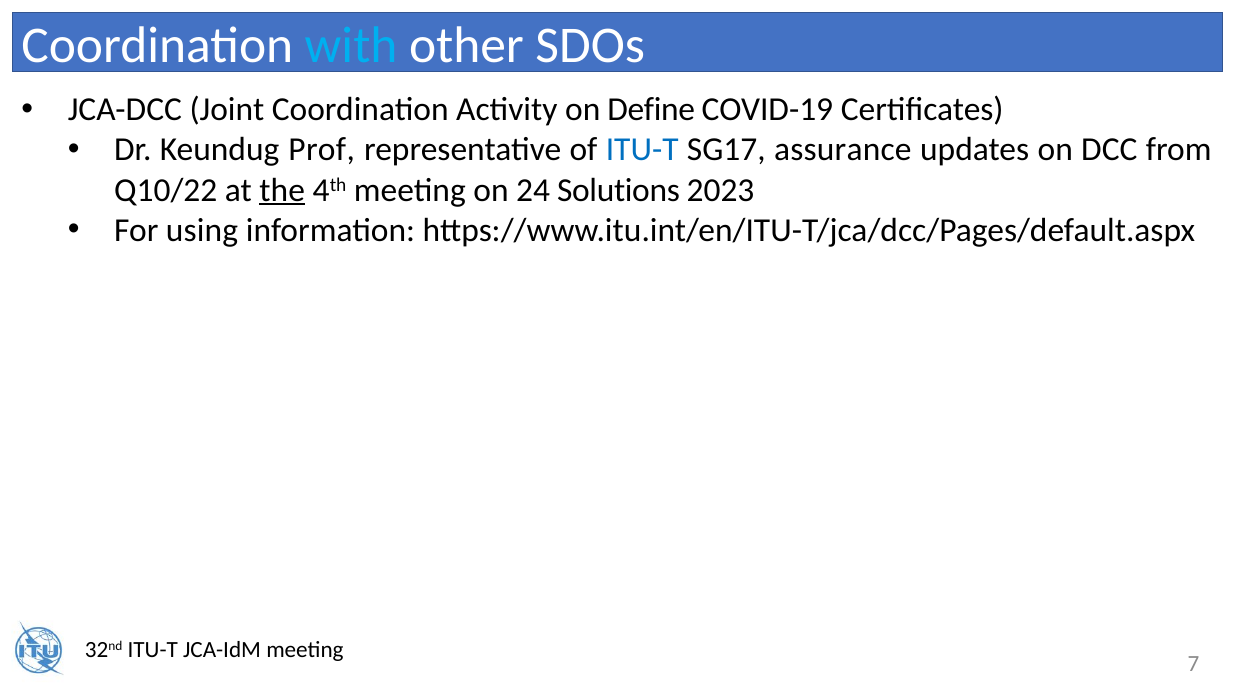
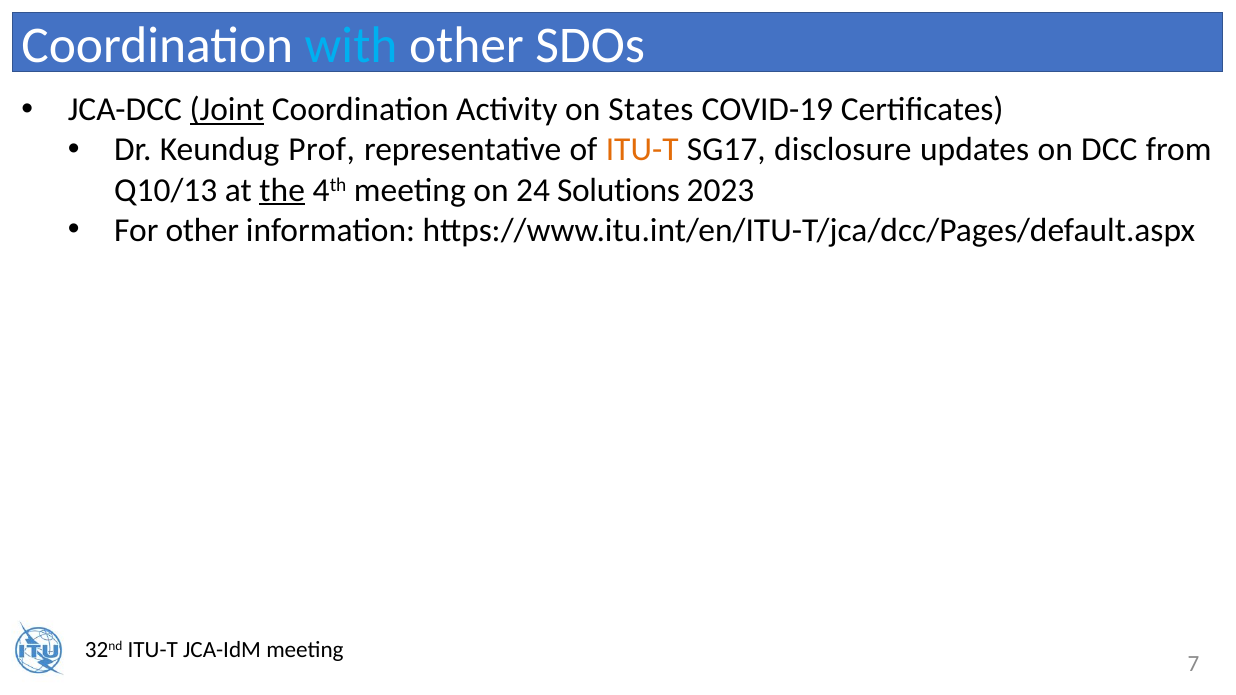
Joint underline: none -> present
Define: Define -> States
ITU-T at (642, 150) colour: blue -> orange
assurance: assurance -> disclosure
Q10/22: Q10/22 -> Q10/13
For using: using -> other
